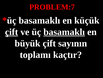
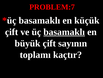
çift at (12, 32) underline: present -> none
